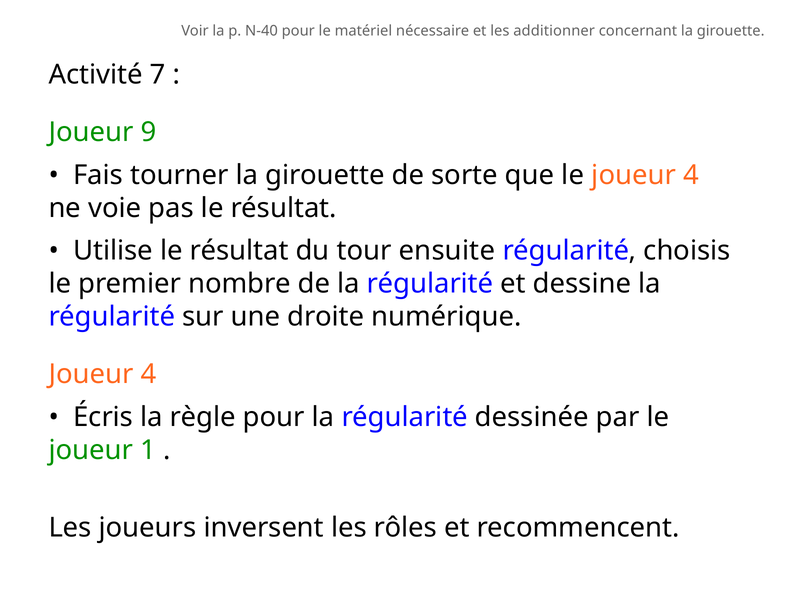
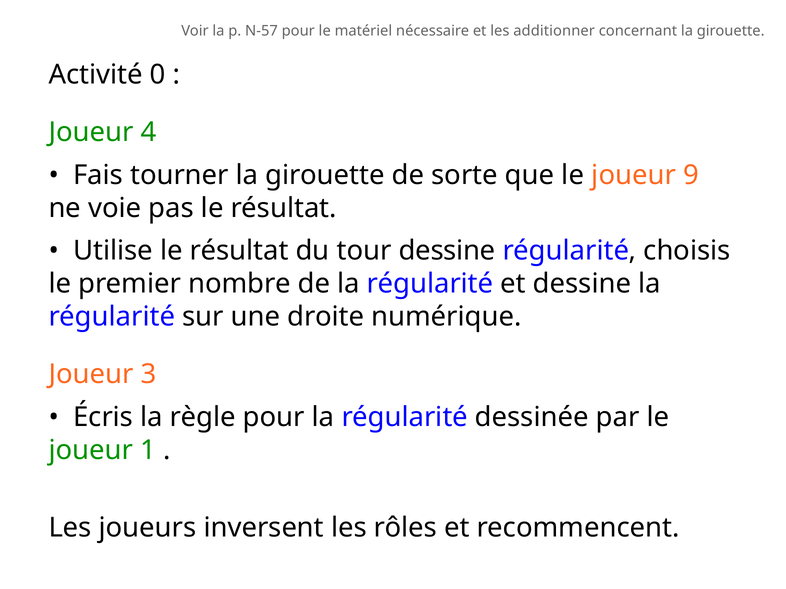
N-40: N-40 -> N-57
7: 7 -> 0
9: 9 -> 4
le joueur 4: 4 -> 9
tour ensuite: ensuite -> dessine
4 at (148, 375): 4 -> 3
